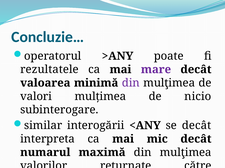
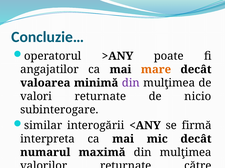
rezultatele: rezultatele -> angajatilor
mare colour: purple -> orange
valori mulţimea: mulţimea -> returnate
se decât: decât -> firmă
